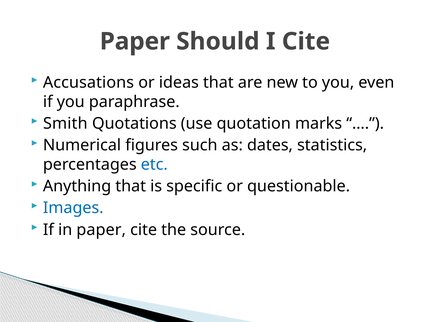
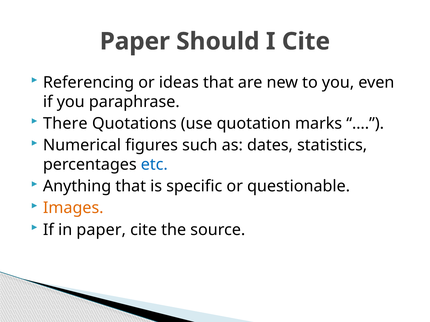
Accusations: Accusations -> Referencing
Smith: Smith -> There
Images colour: blue -> orange
